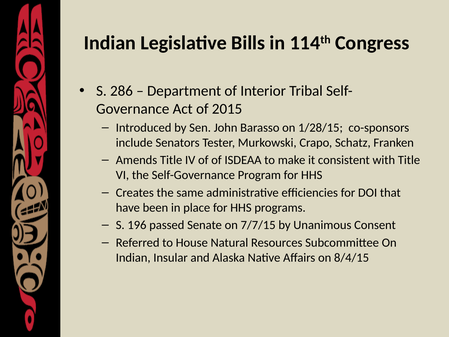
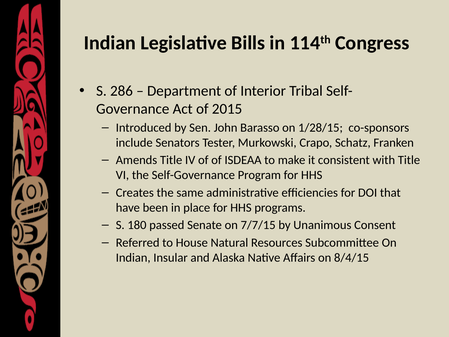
196: 196 -> 180
